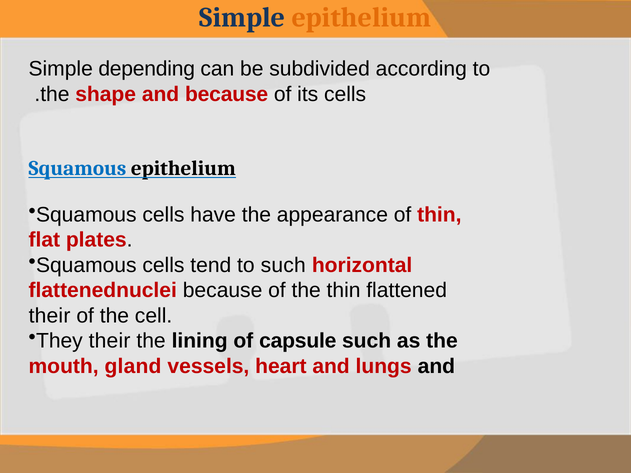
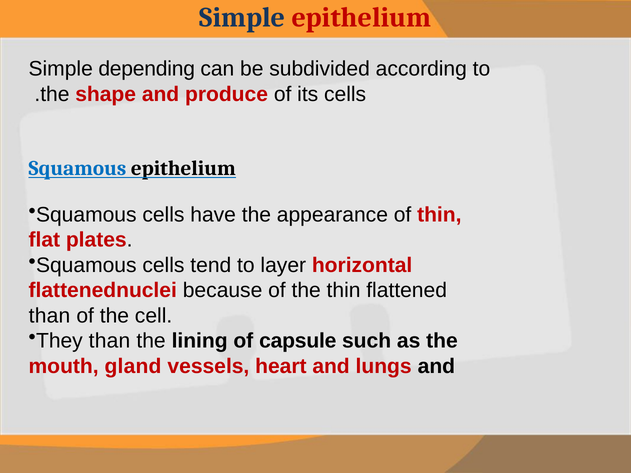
epithelium at (361, 18) colour: orange -> red
and because: because -> produce
to such: such -> layer
their at (50, 316): their -> than
They their: their -> than
